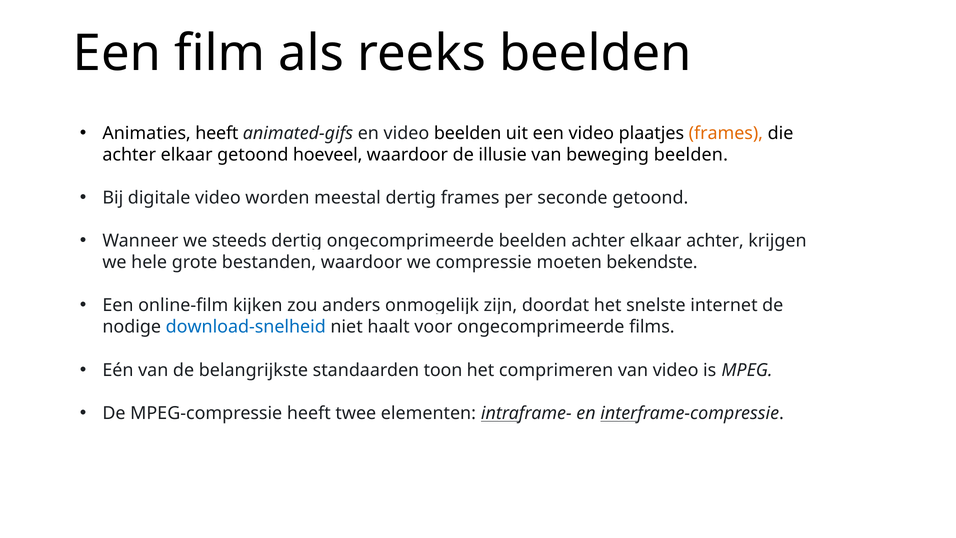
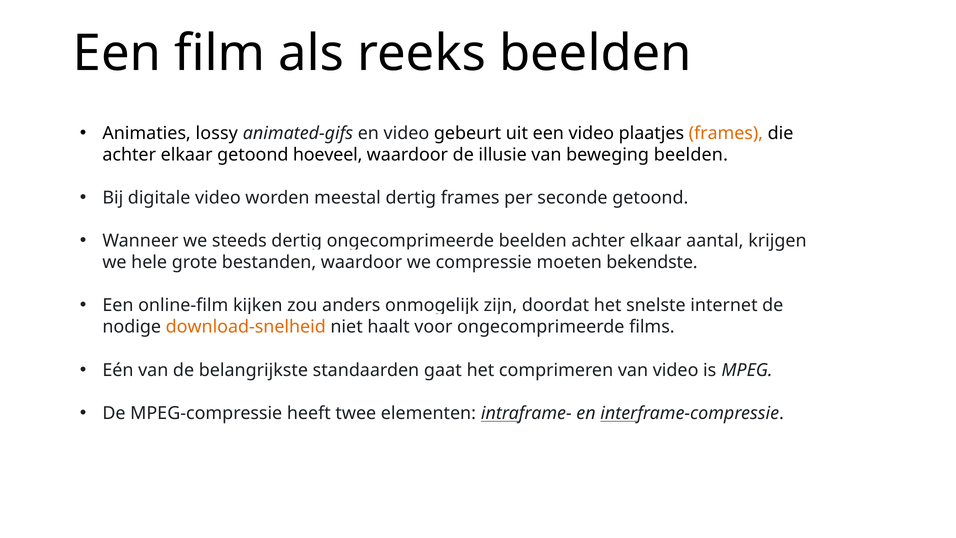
Animaties heeft: heeft -> lossy
video beelden: beelden -> gebeurt
achter at (715, 241): achter -> aantal
download-snelheid colour: blue -> orange
toon: toon -> gaat
